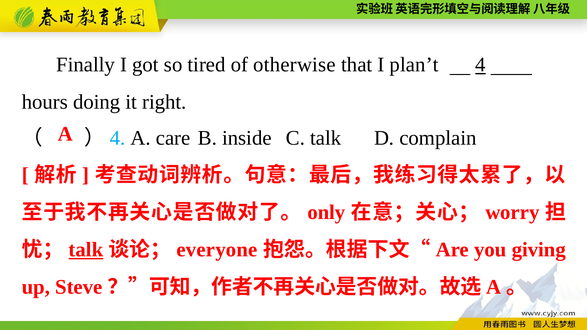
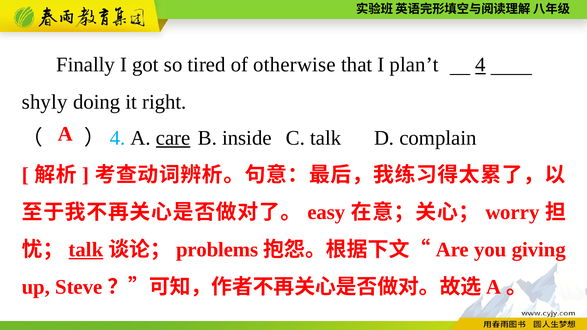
hours: hours -> shyly
care underline: none -> present
only: only -> easy
everyone: everyone -> problems
